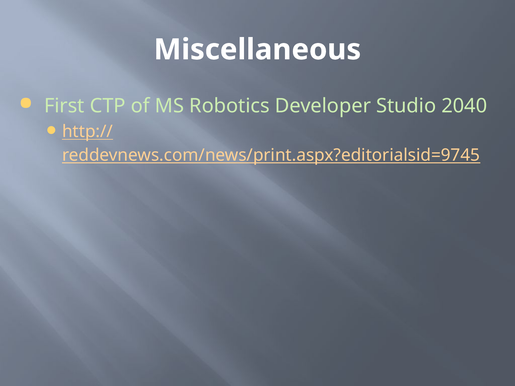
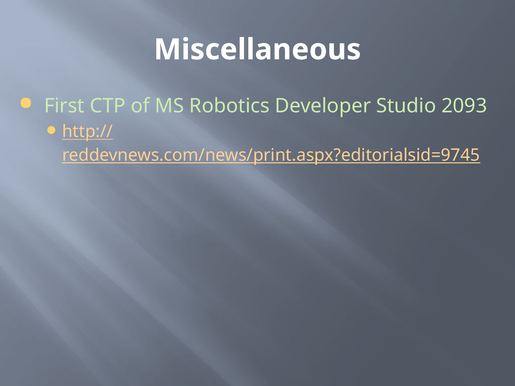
2040: 2040 -> 2093
